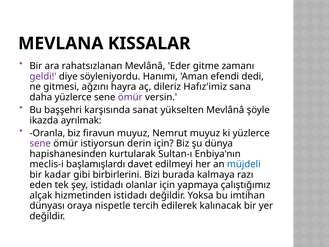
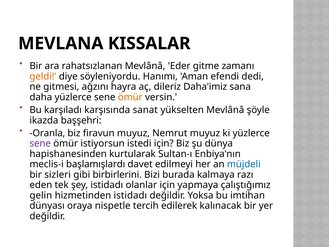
geldi colour: purple -> orange
Hafız'imiz: Hafız'imiz -> Daha'imiz
ömür at (130, 97) colour: purple -> orange
başşehri: başşehri -> karşıladı
ayrılmak: ayrılmak -> başşehri
derin: derin -> istedi
kadar: kadar -> sizleri
alçak: alçak -> gelin
